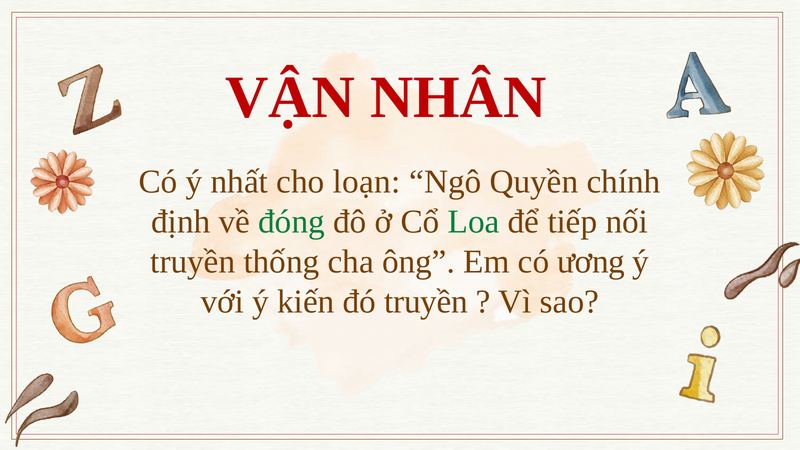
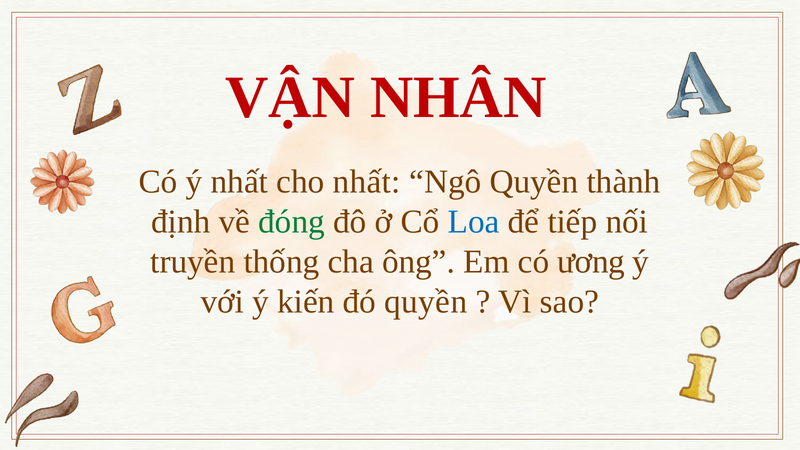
cho loạn: loạn -> nhất
chính: chính -> thành
Loa colour: green -> blue
đó truyền: truyền -> quyền
